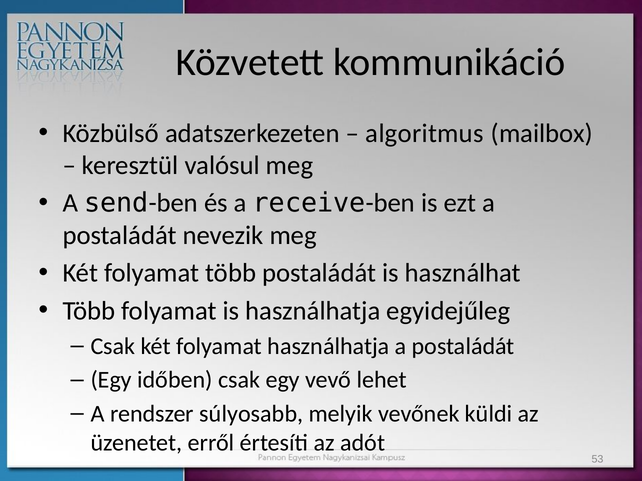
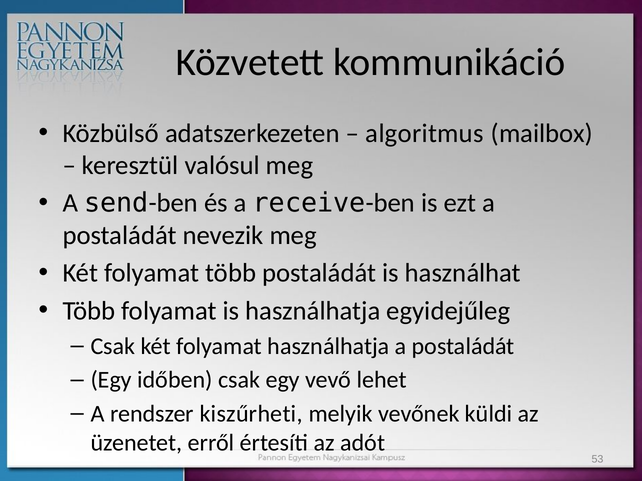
súlyosabb: súlyosabb -> kiszűrheti
